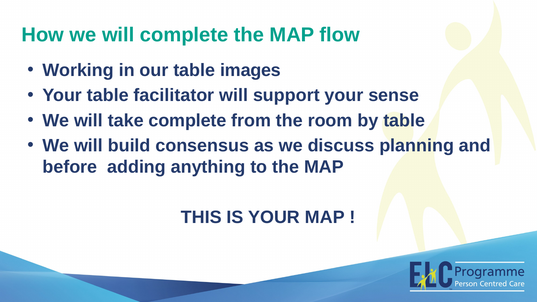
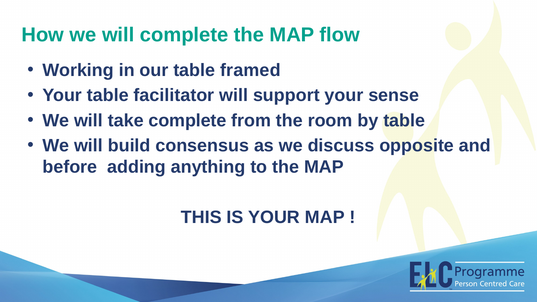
images: images -> framed
planning: planning -> opposite
